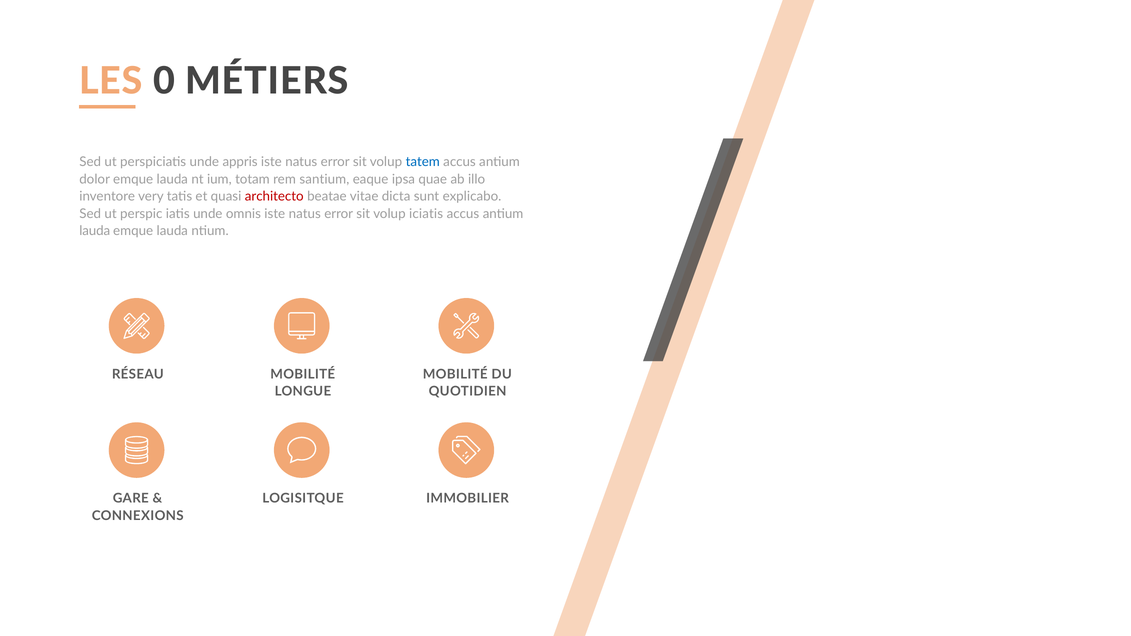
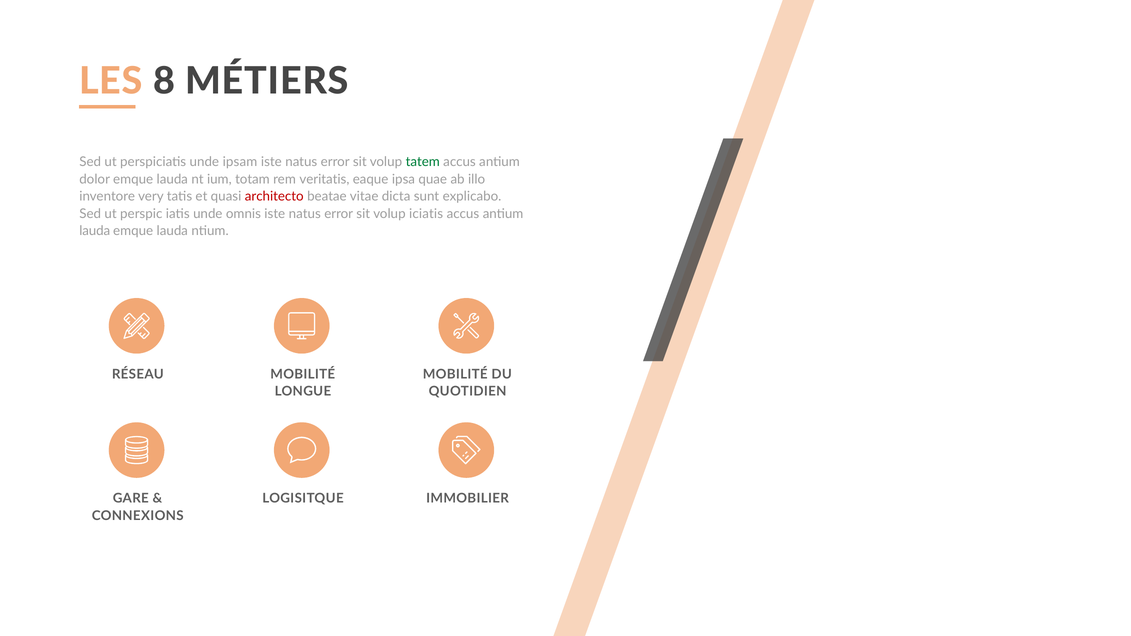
0: 0 -> 8
appris: appris -> ipsam
tatem colour: blue -> green
santium: santium -> veritatis
